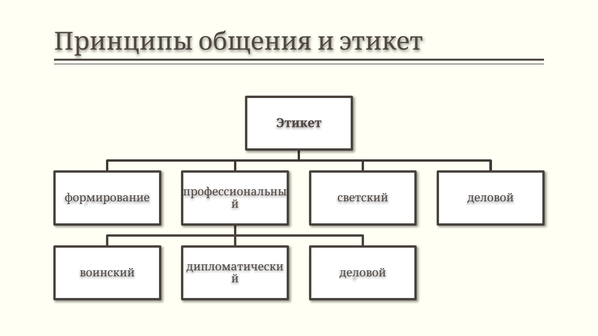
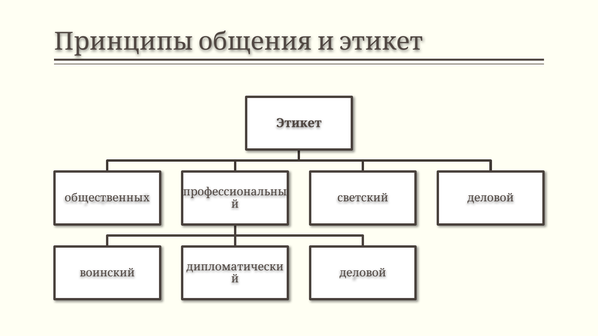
формирование: формирование -> общественных
